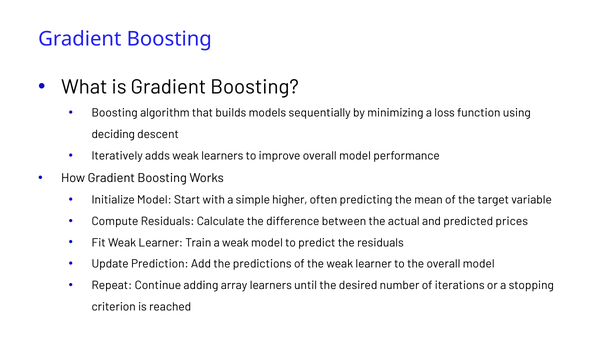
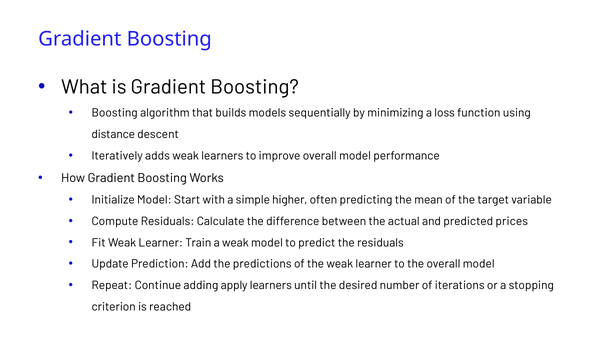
deciding: deciding -> distance
array: array -> apply
